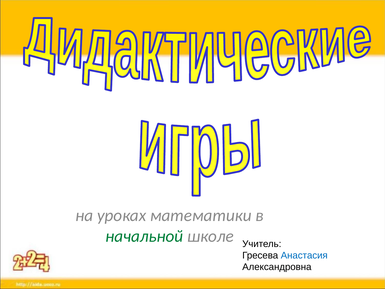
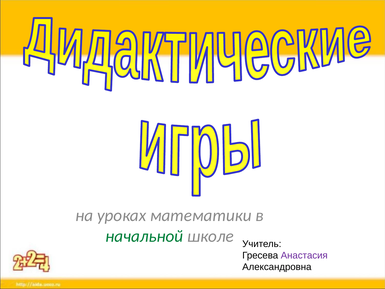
Анастасия colour: blue -> purple
